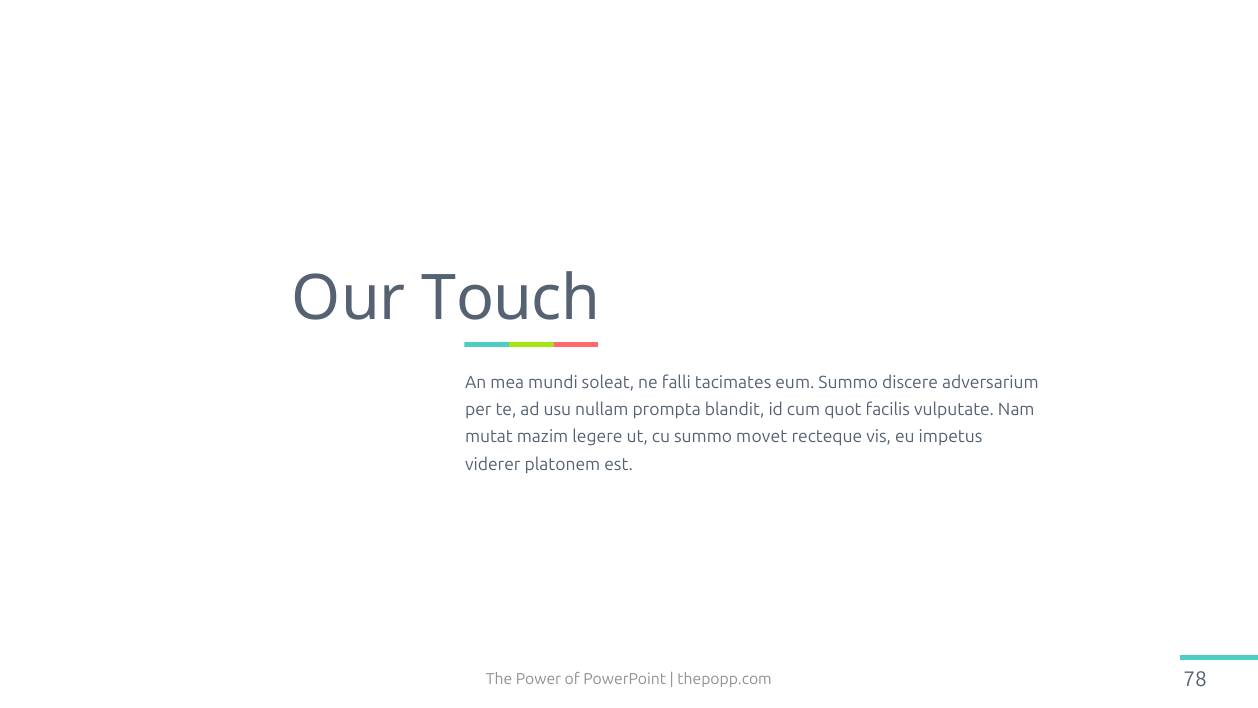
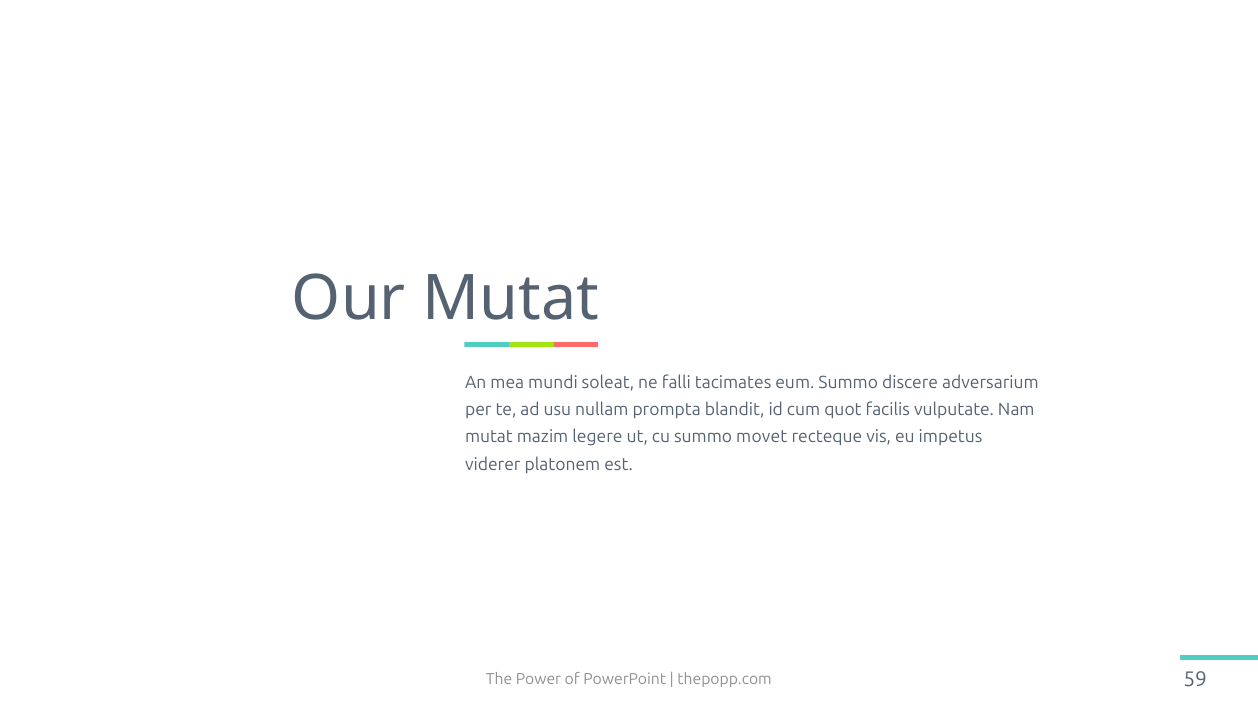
Our Touch: Touch -> Mutat
78: 78 -> 59
